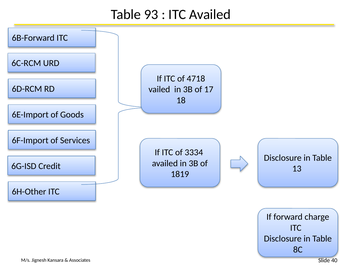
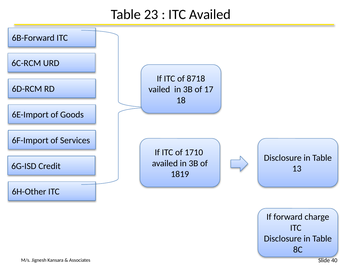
93: 93 -> 23
4718: 4718 -> 8718
3334: 3334 -> 1710
